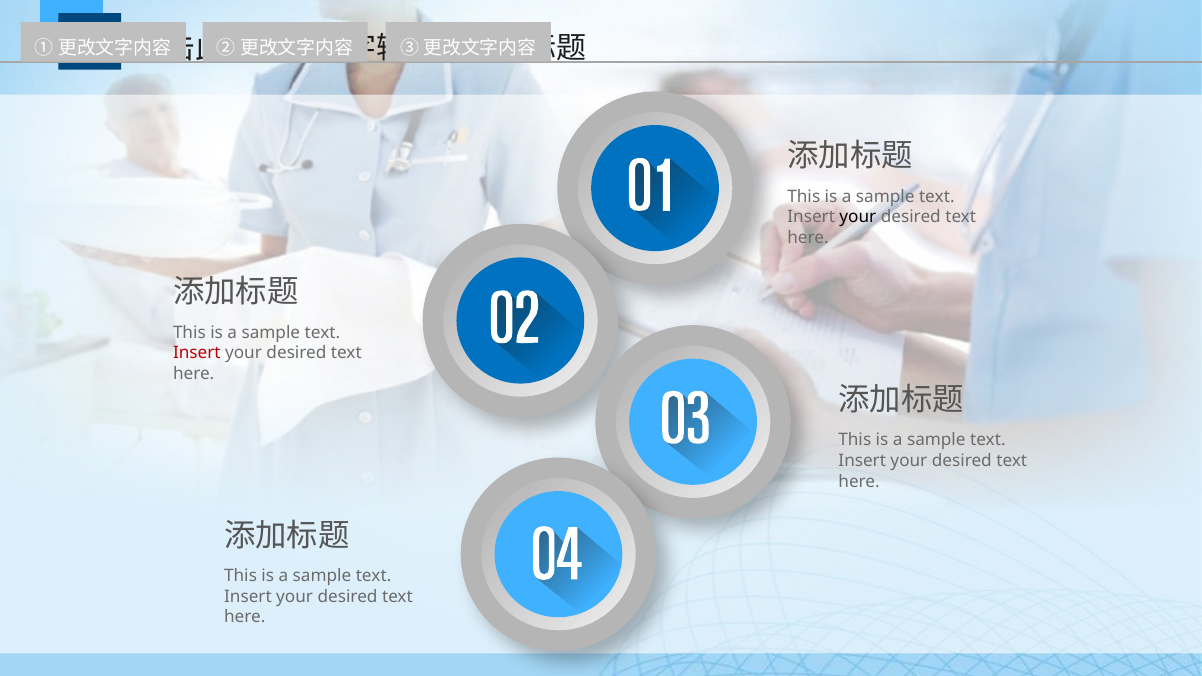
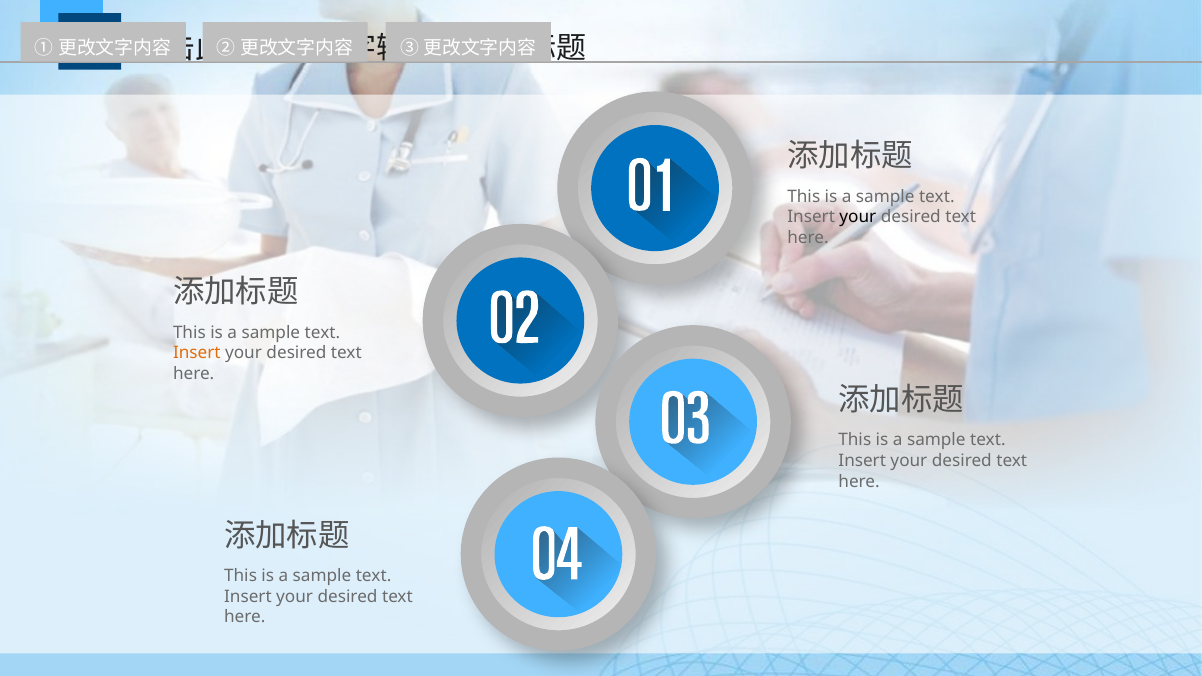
Insert at (197, 353) colour: red -> orange
